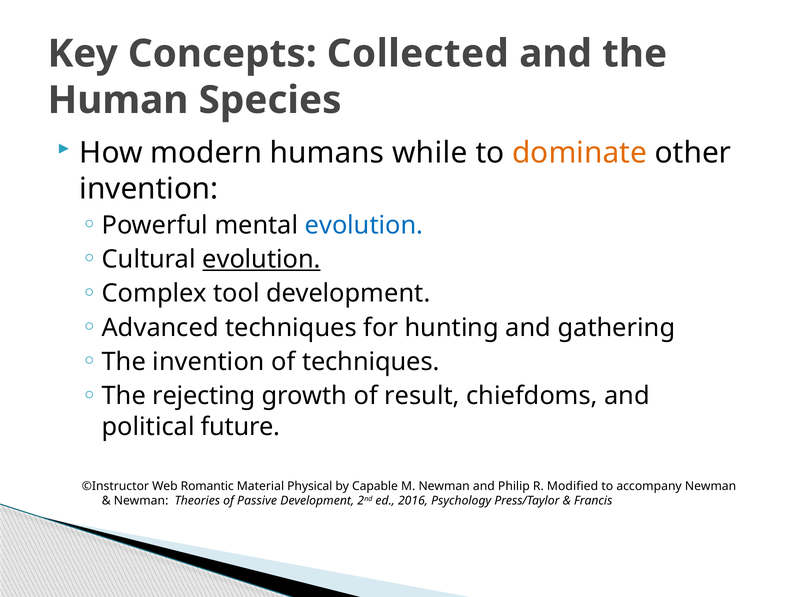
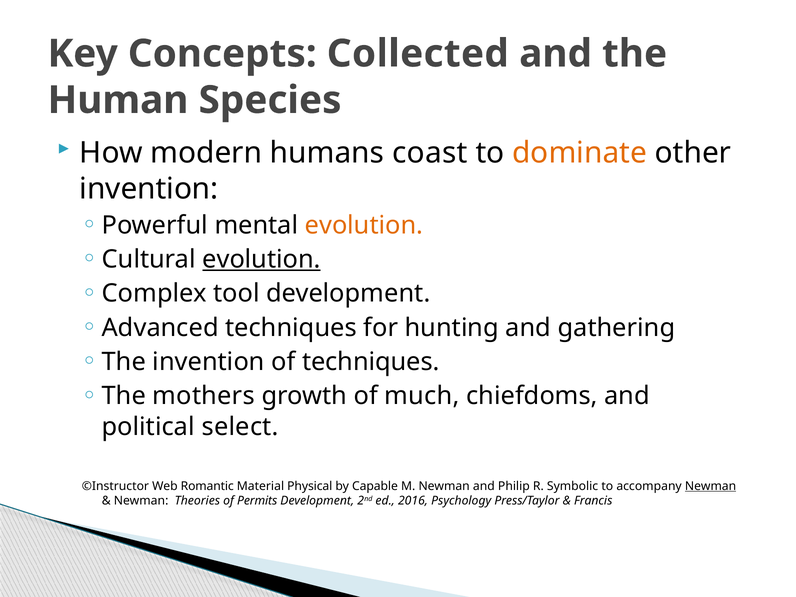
while: while -> coast
evolution at (364, 225) colour: blue -> orange
rejecting: rejecting -> mothers
result: result -> much
future: future -> select
Modified: Modified -> Symbolic
Newman at (711, 486) underline: none -> present
Passive: Passive -> Permits
